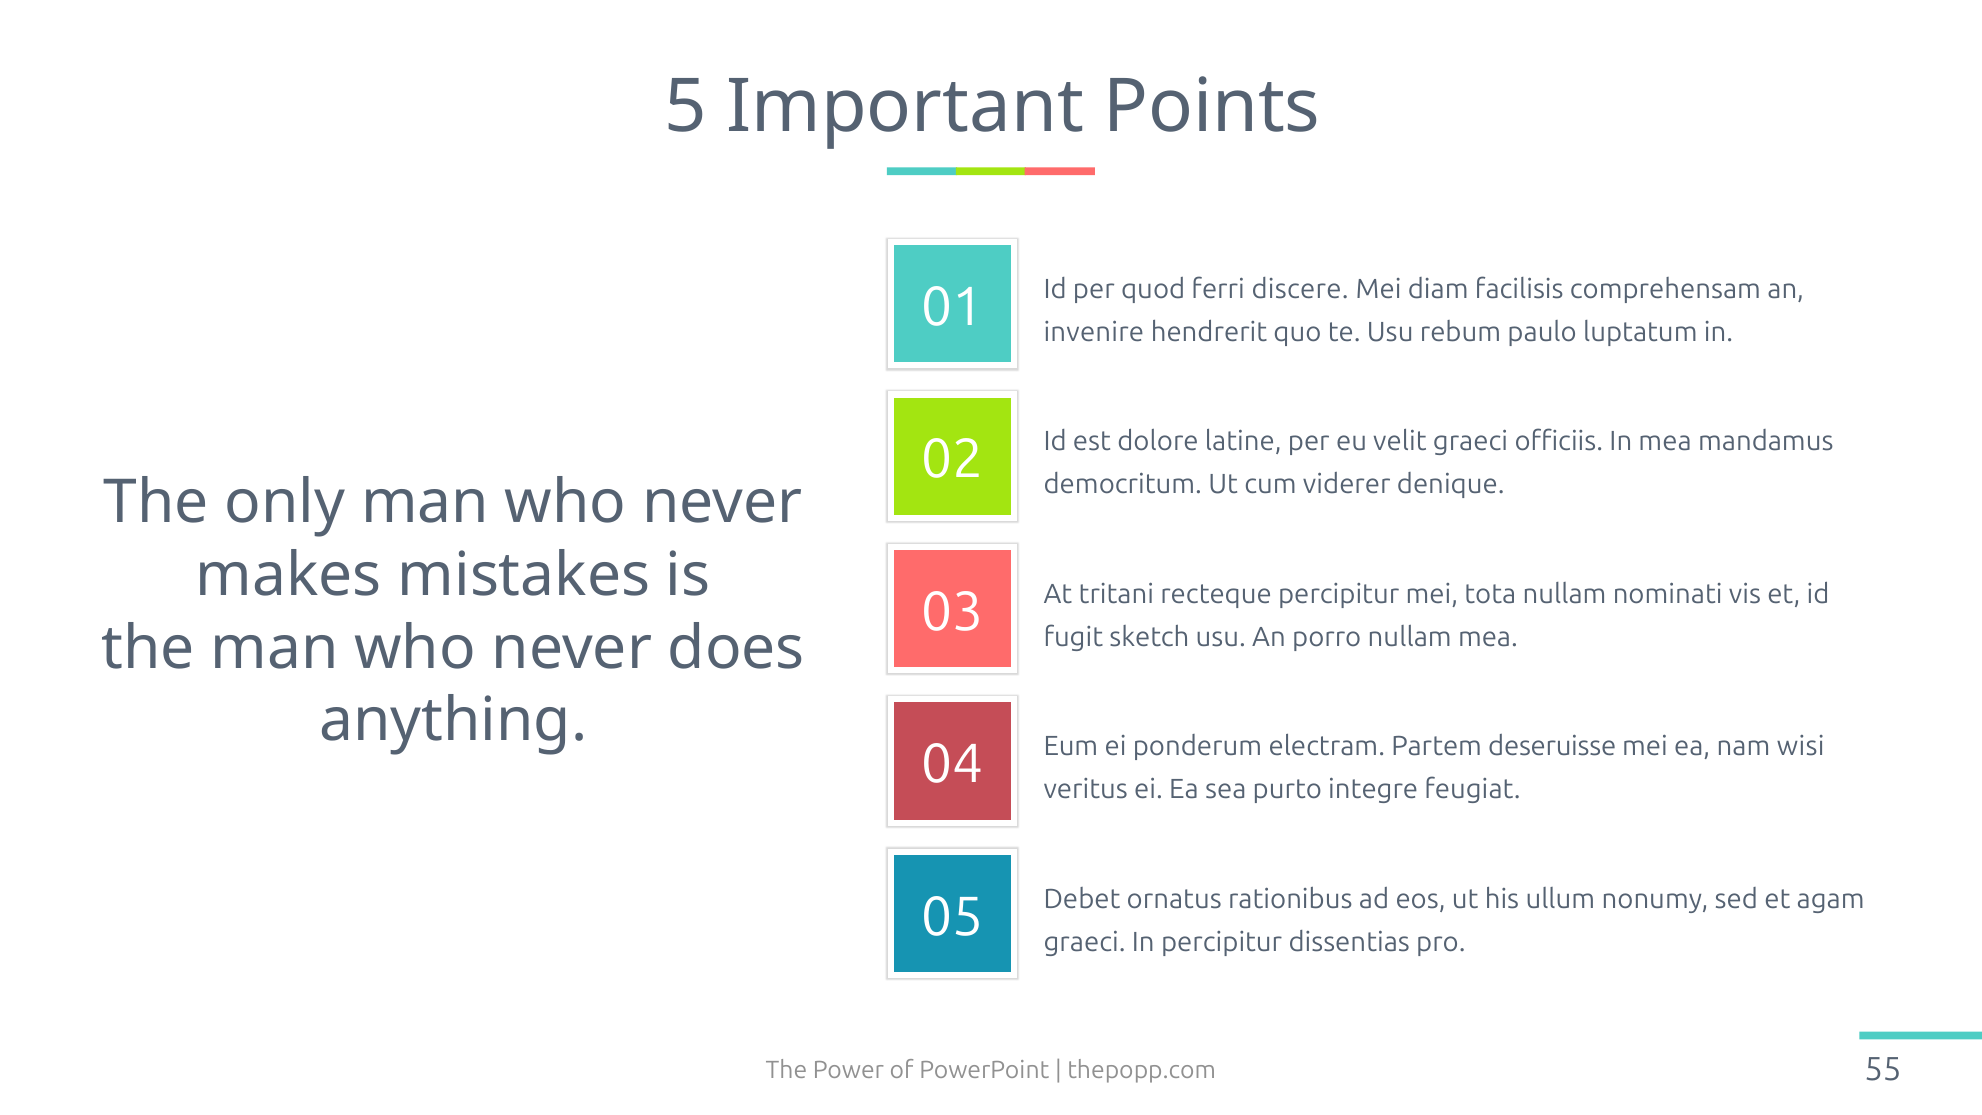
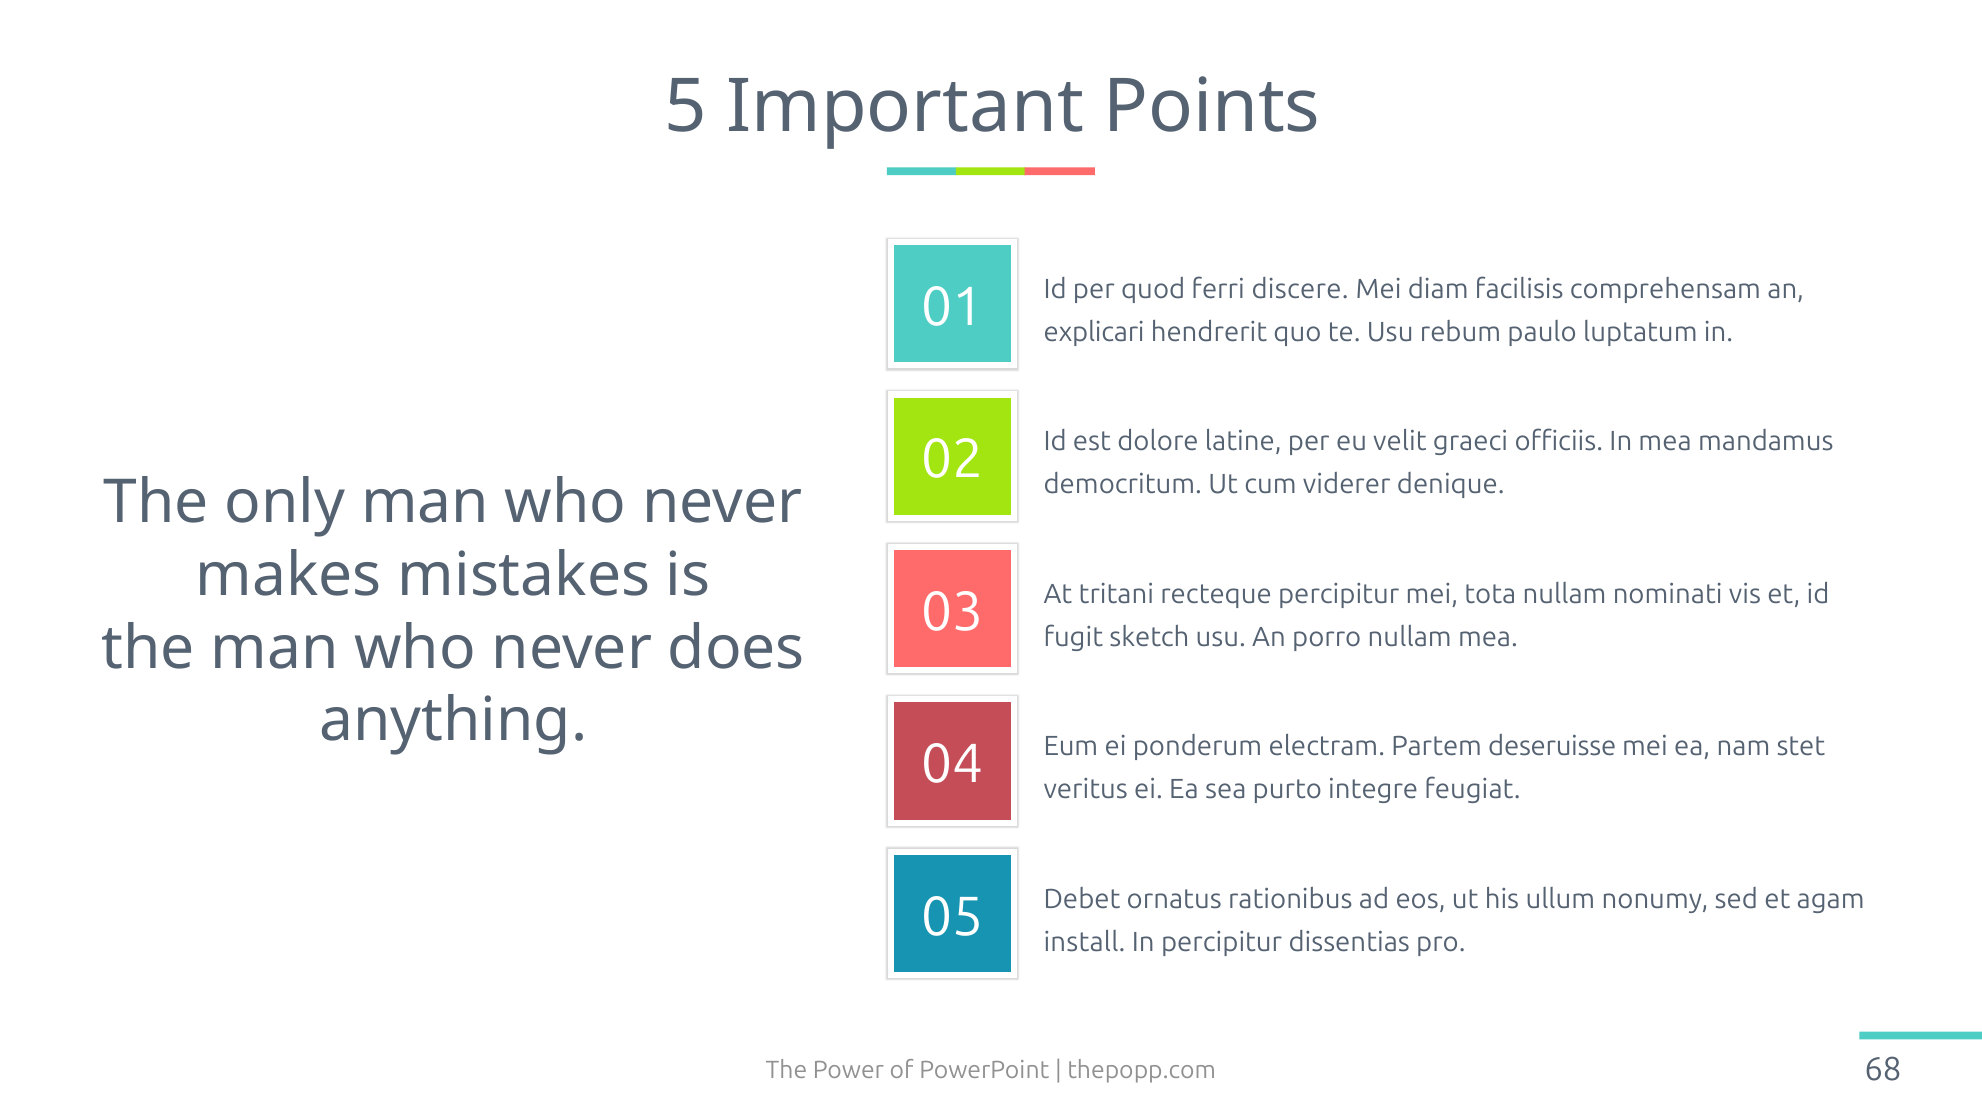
invenire: invenire -> explicari
wisi: wisi -> stet
graeci at (1085, 942): graeci -> install
55: 55 -> 68
